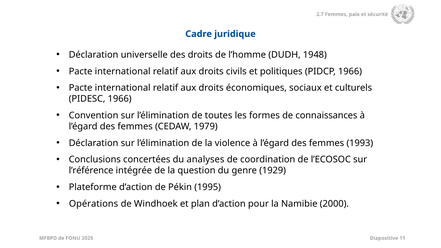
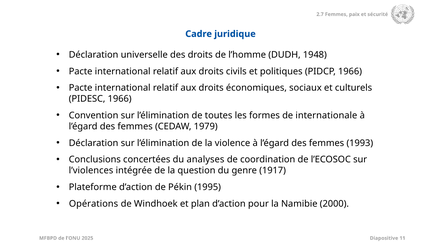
connaissances: connaissances -> internationale
l’référence: l’référence -> l’violences
1929: 1929 -> 1917
